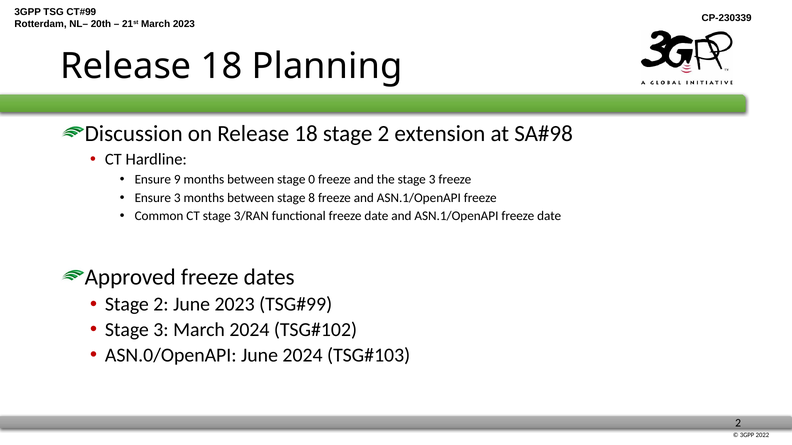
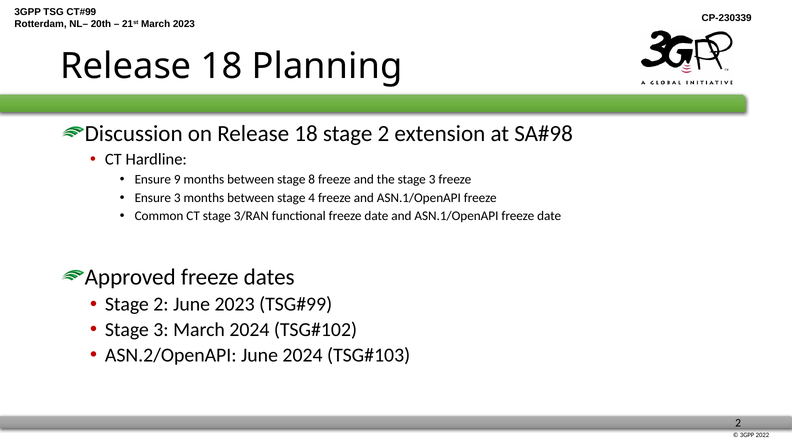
0: 0 -> 8
8: 8 -> 4
ASN.0/OpenAPI: ASN.0/OpenAPI -> ASN.2/OpenAPI
